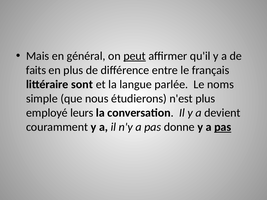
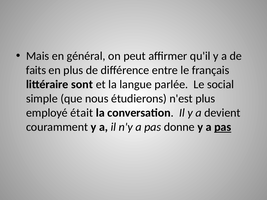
peut underline: present -> none
noms: noms -> social
leurs: leurs -> était
